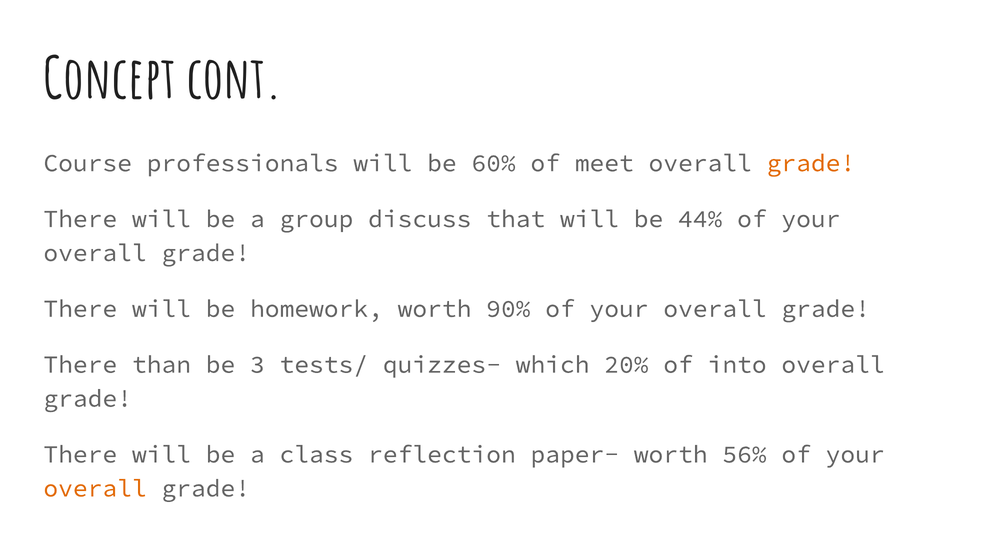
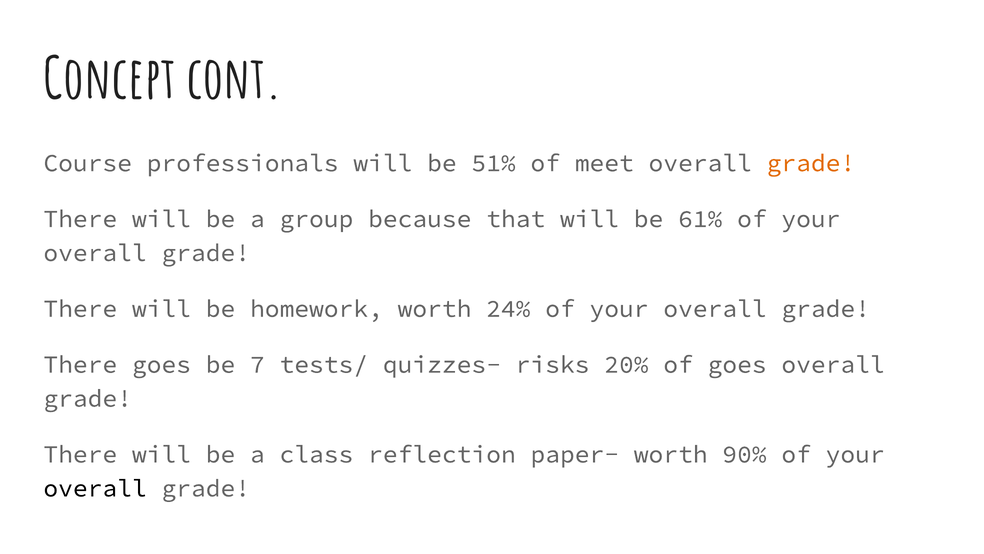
60%: 60% -> 51%
discuss: discuss -> because
44%: 44% -> 61%
90%: 90% -> 24%
There than: than -> goes
3: 3 -> 7
which: which -> risks
of into: into -> goes
56%: 56% -> 90%
overall at (95, 488) colour: orange -> black
